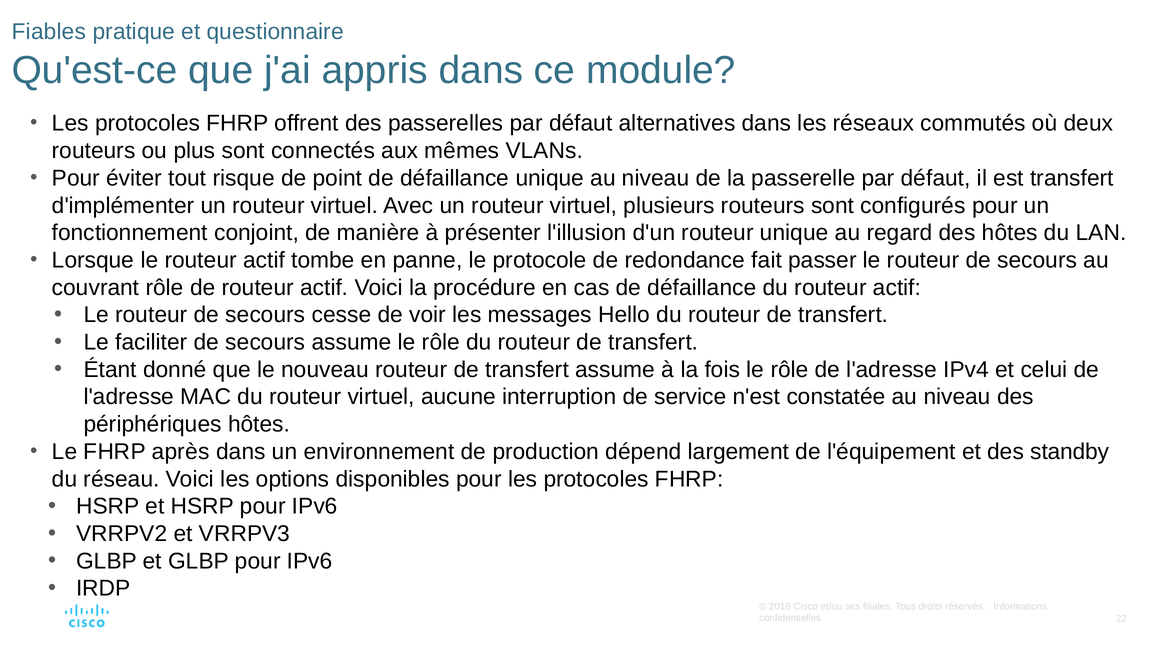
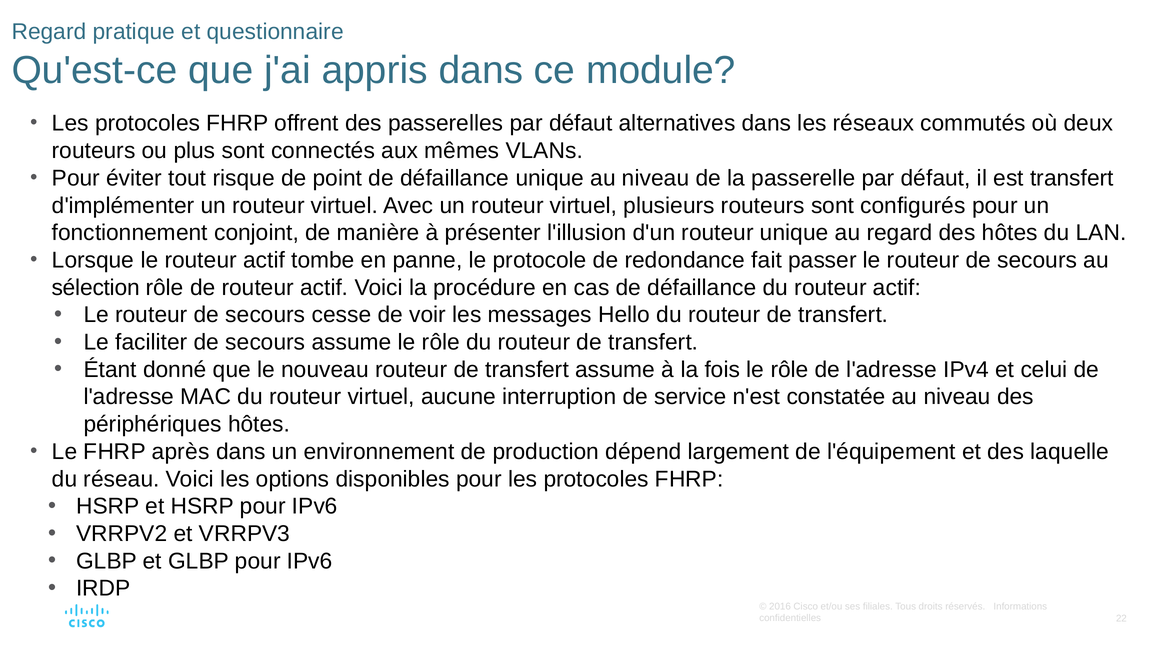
Fiables at (49, 32): Fiables -> Regard
couvrant: couvrant -> sélection
standby: standby -> laquelle
